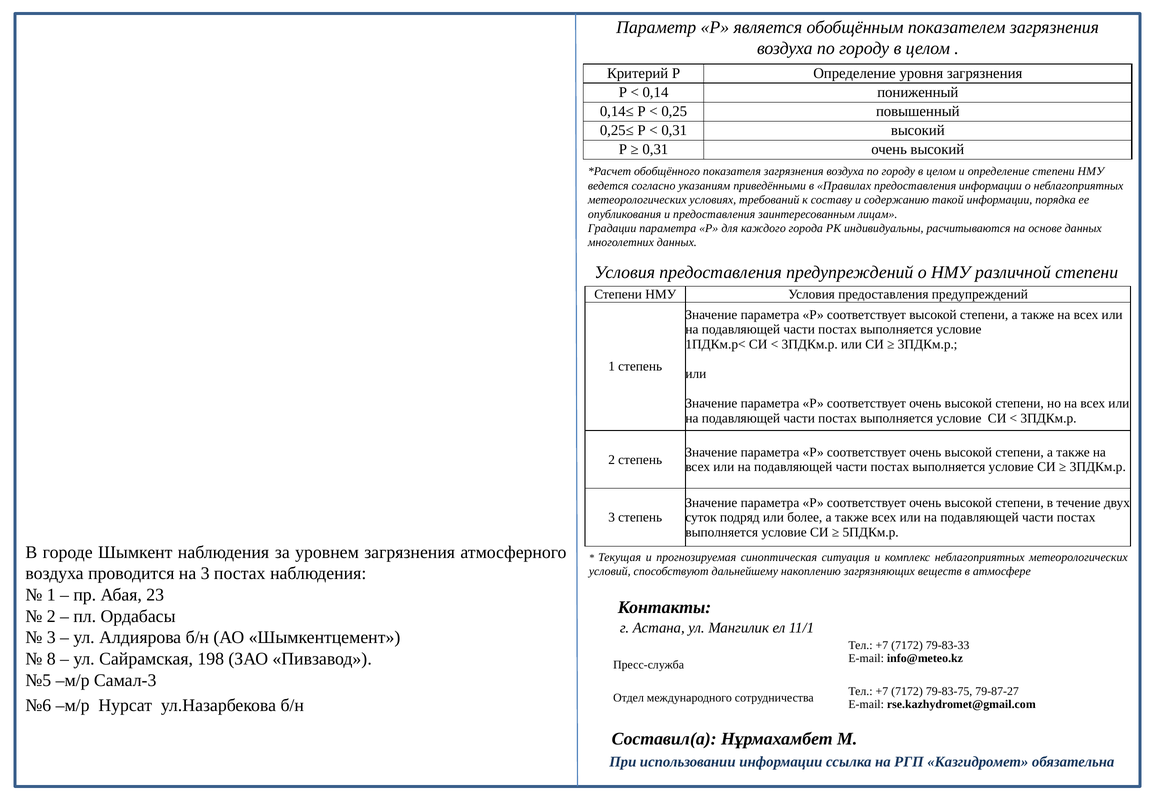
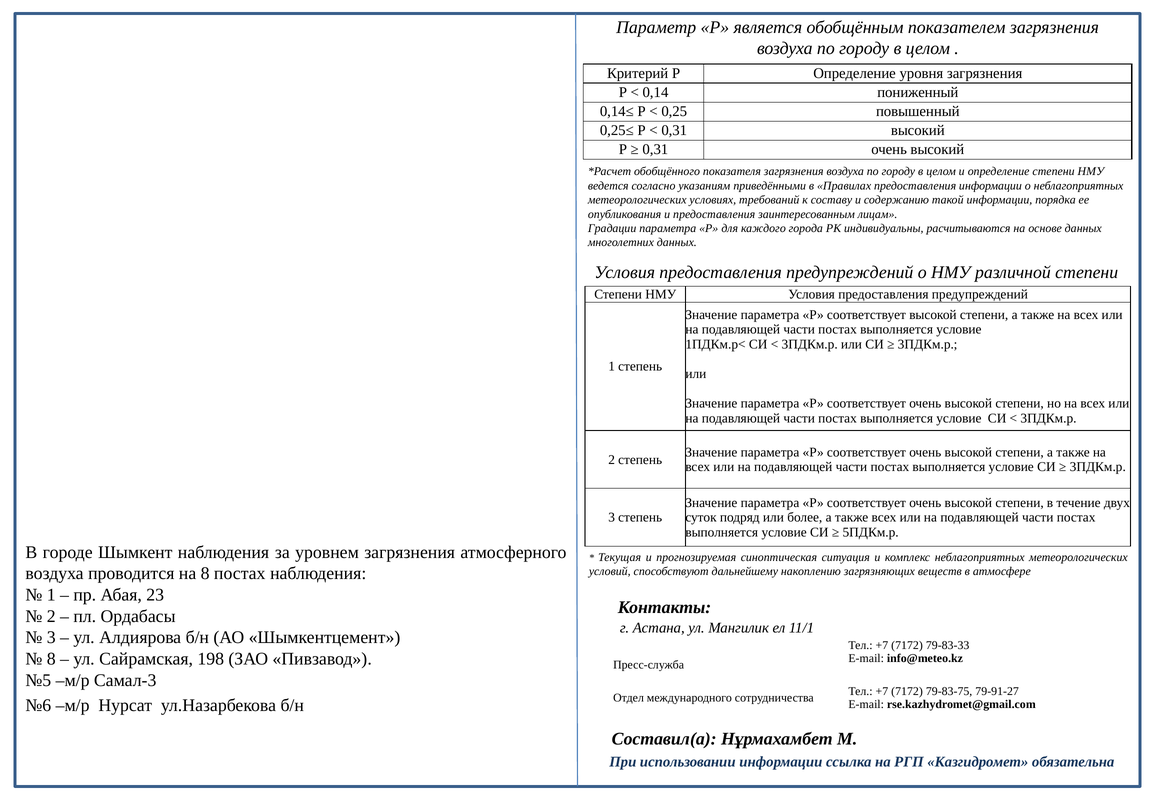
на 3: 3 -> 8
79-87-27: 79-87-27 -> 79-91-27
